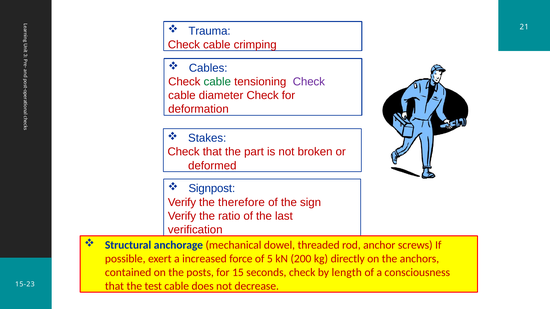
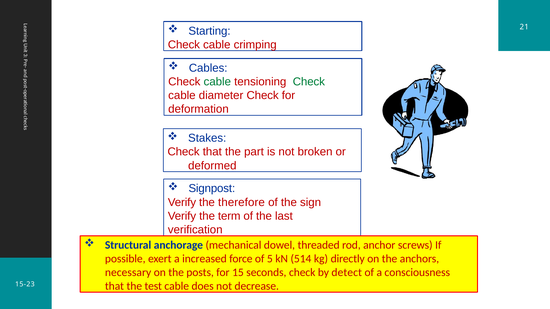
Trauma: Trauma -> Starting
Check at (309, 82) colour: purple -> green
ratio: ratio -> term
200: 200 -> 514
contained: contained -> necessary
length: length -> detect
